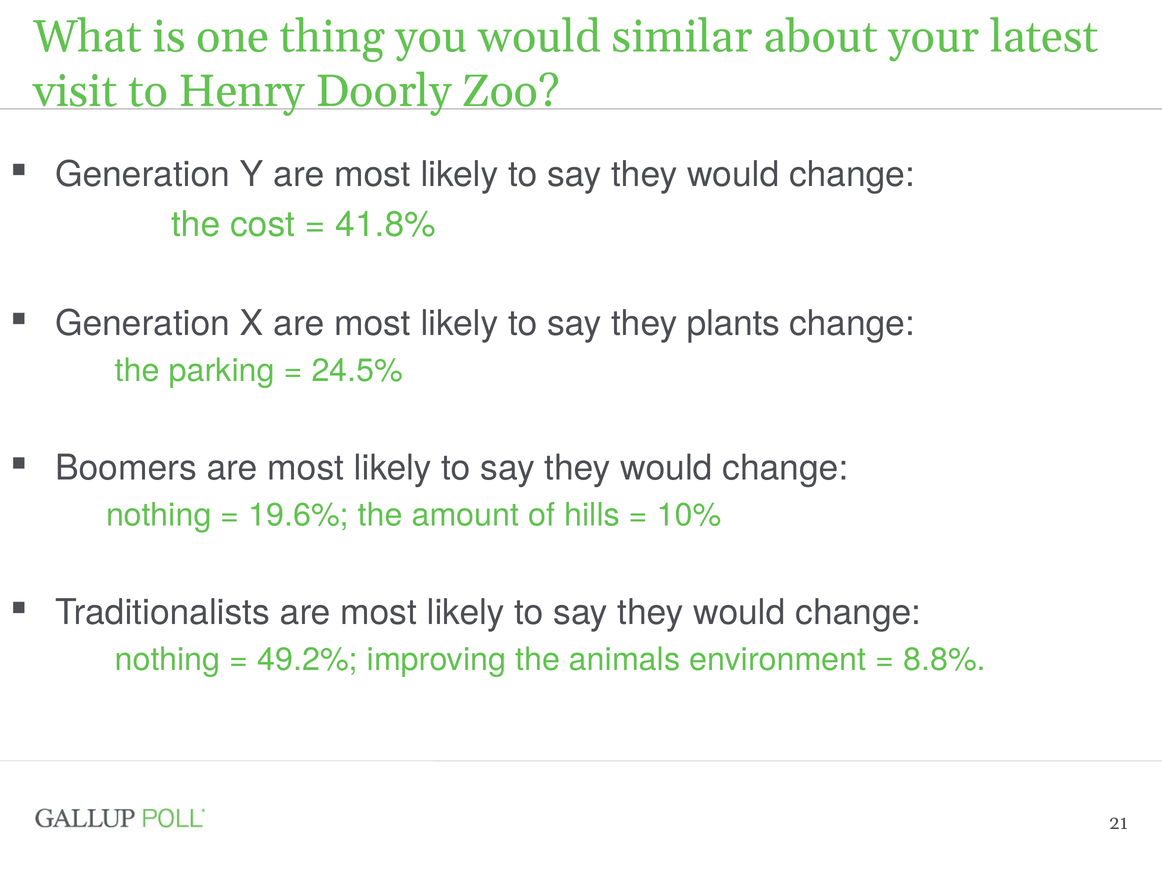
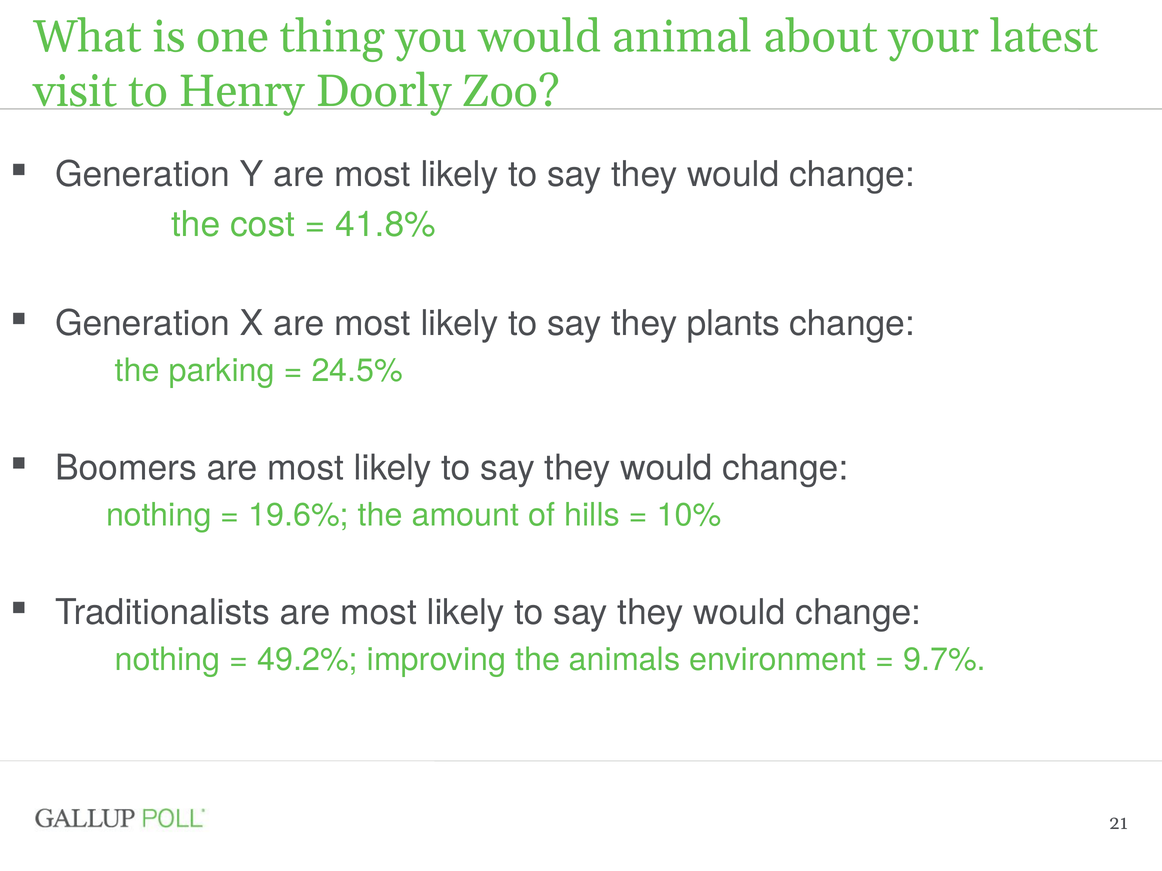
similar: similar -> animal
8.8%: 8.8% -> 9.7%
